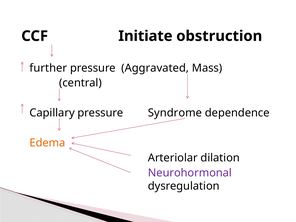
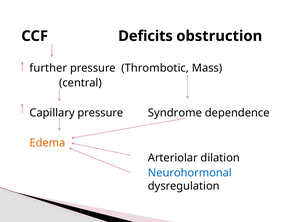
Initiate: Initiate -> Deficits
Aggravated: Aggravated -> Thrombotic
Neurohormonal colour: purple -> blue
